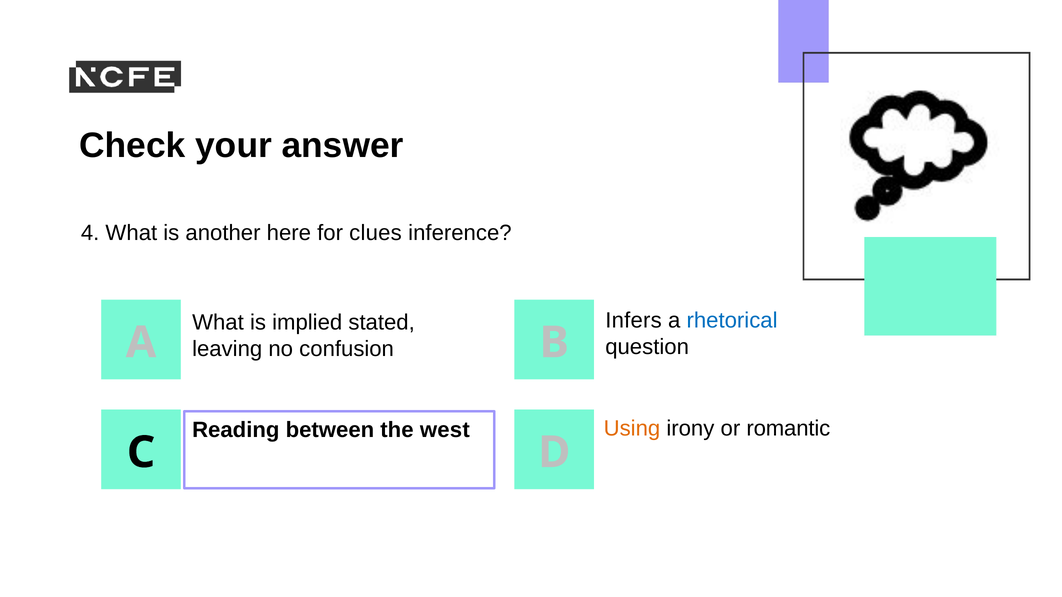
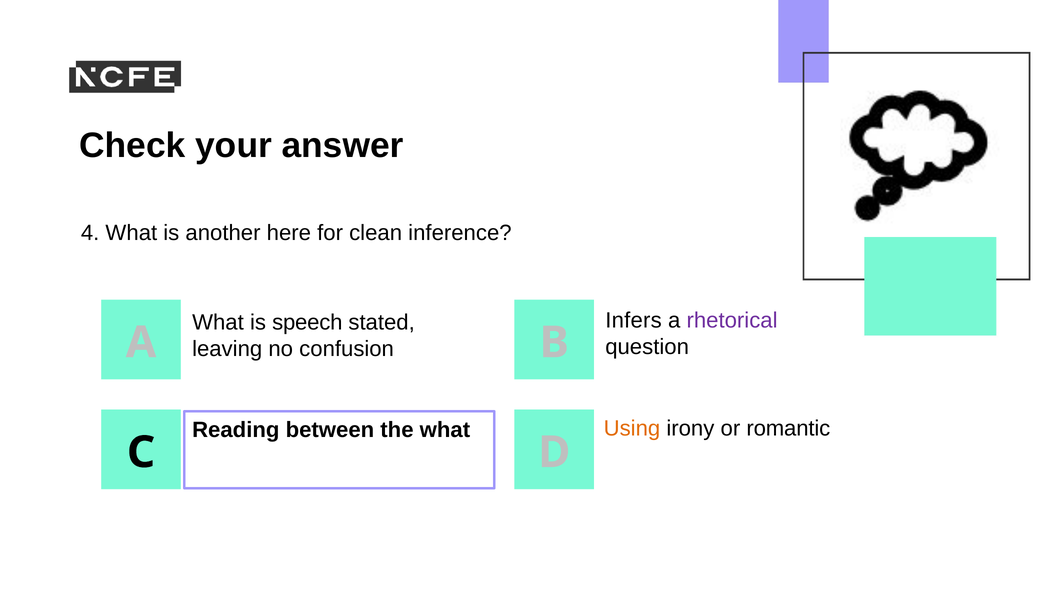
clues: clues -> clean
rhetorical colour: blue -> purple
implied: implied -> speech
the west: west -> what
